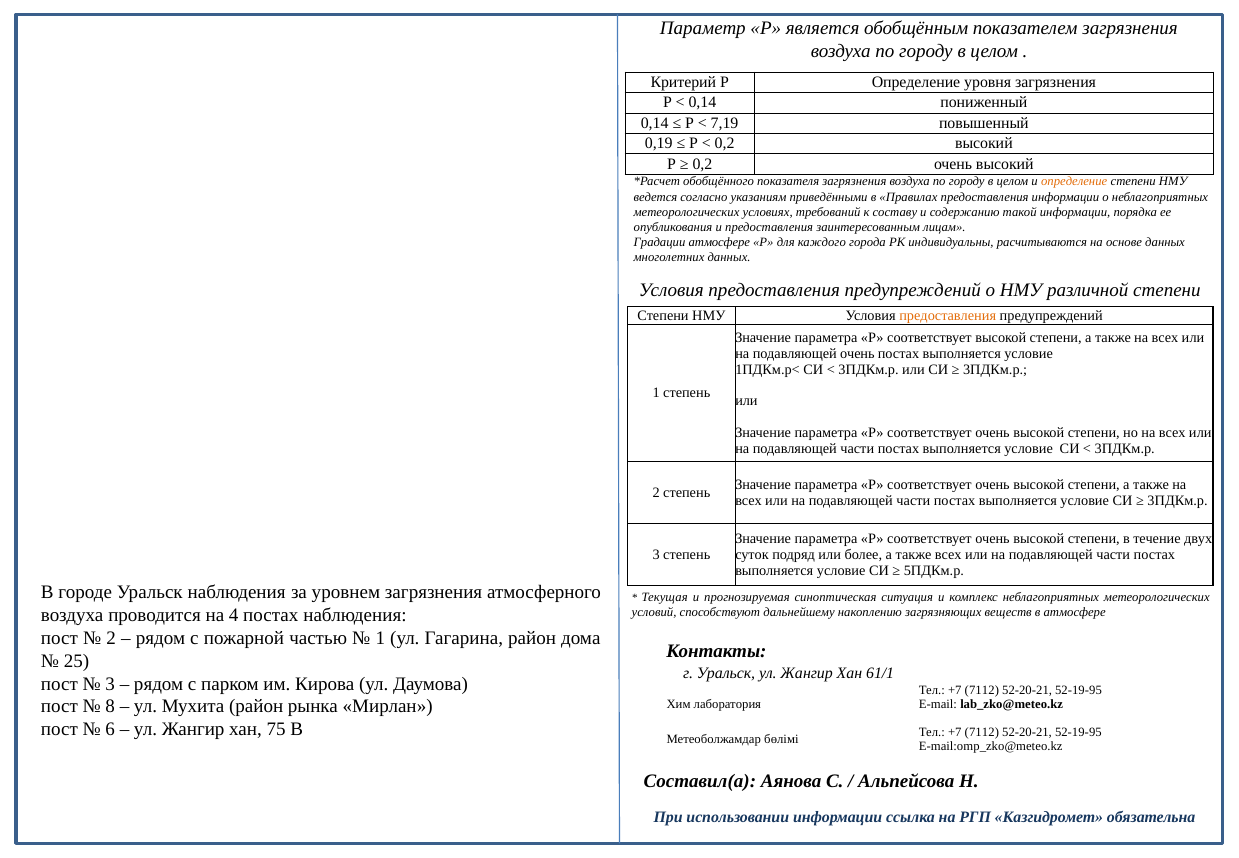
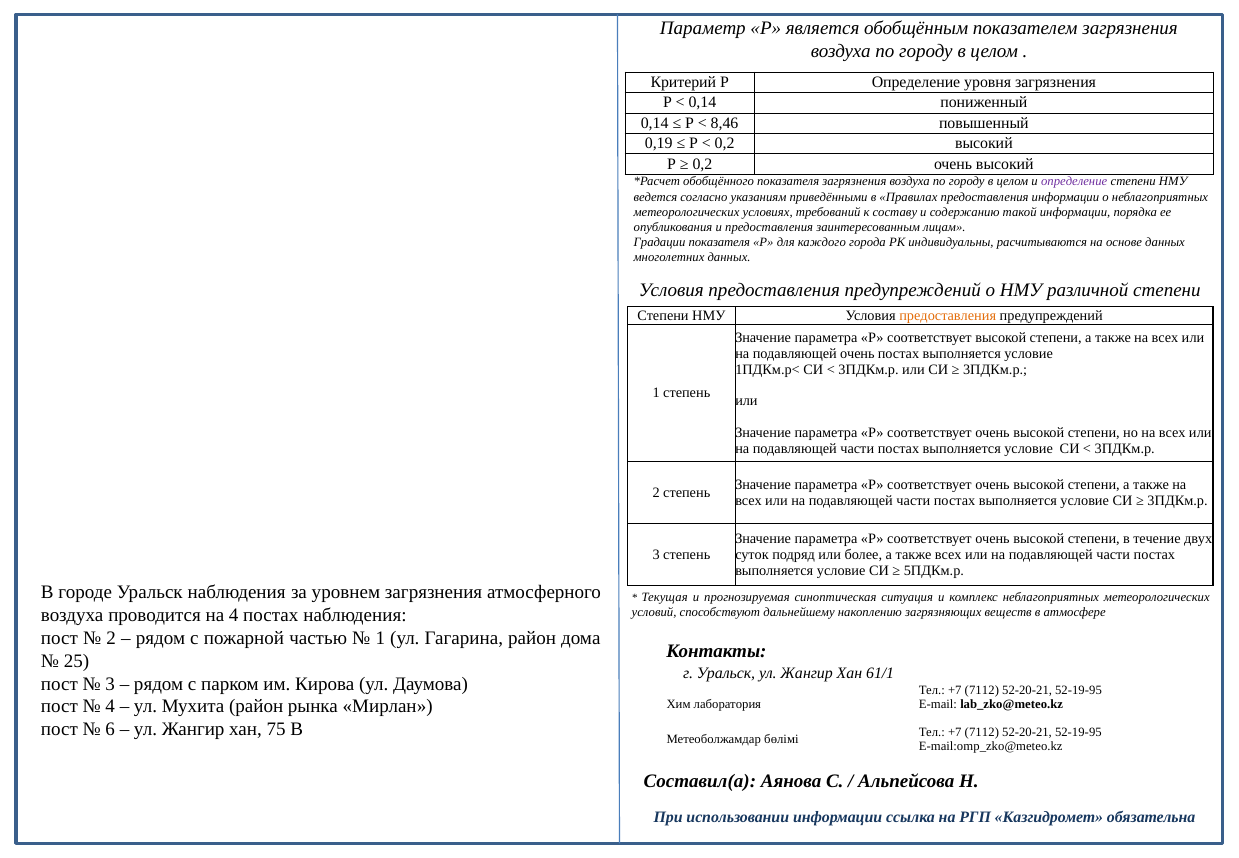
7,19: 7,19 -> 8,46
определение at (1074, 182) colour: orange -> purple
Градации атмосфере: атмосфере -> показателя
8 at (110, 706): 8 -> 4
